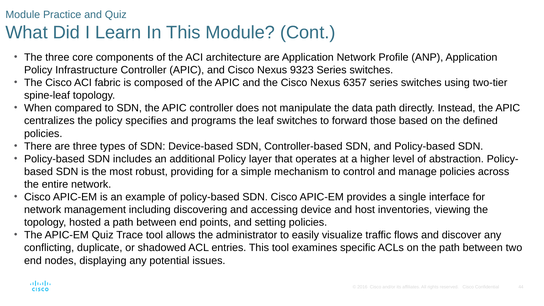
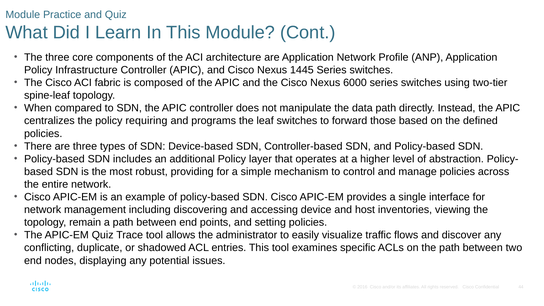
9323: 9323 -> 1445
6357: 6357 -> 6000
specifies: specifies -> requiring
hosted: hosted -> remain
